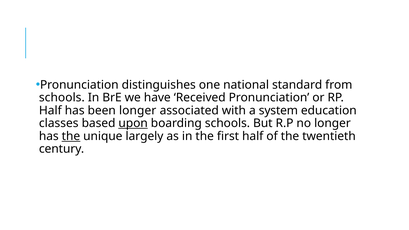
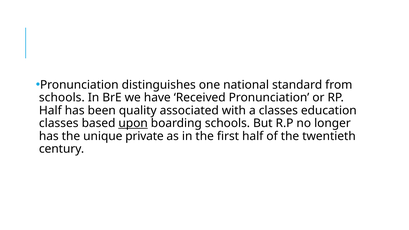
been longer: longer -> quality
a system: system -> classes
the at (71, 136) underline: present -> none
largely: largely -> private
